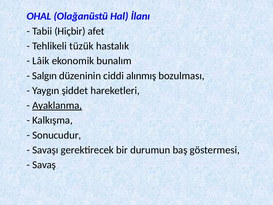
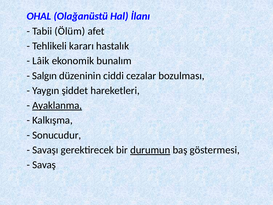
Hiçbir: Hiçbir -> Ölüm
tüzük: tüzük -> kararı
alınmış: alınmış -> cezalar
durumun underline: none -> present
